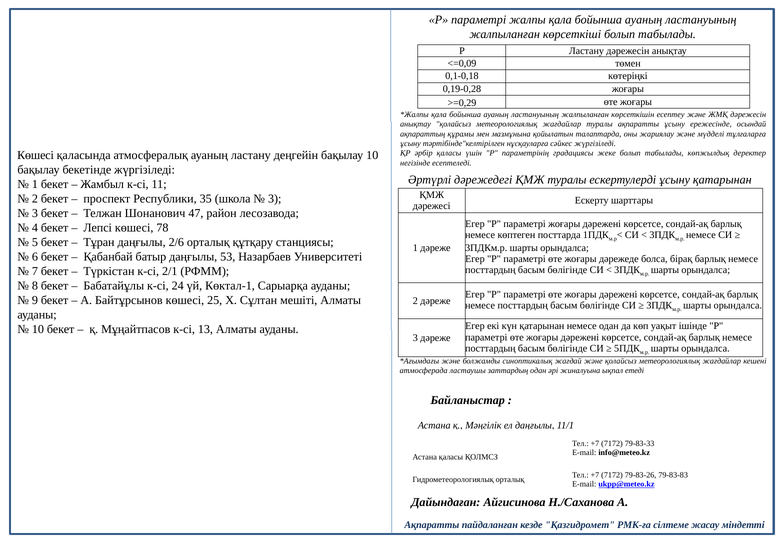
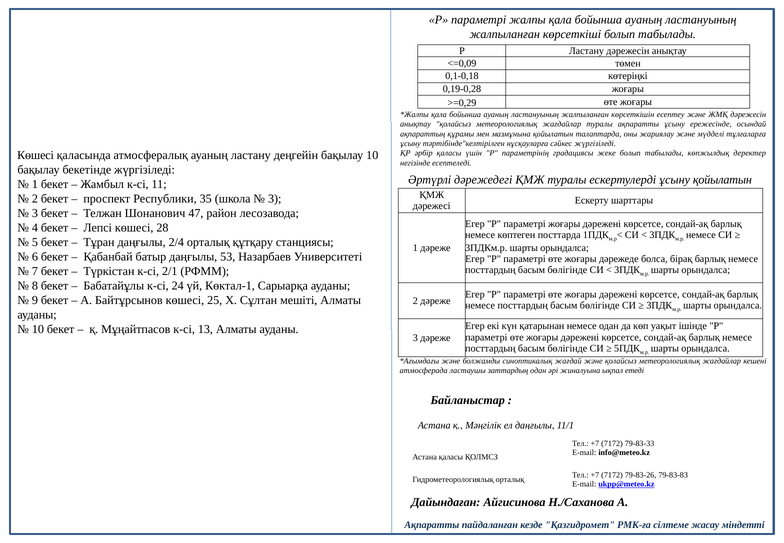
ұсыну қатарынан: қатарынан -> қойылатын
78: 78 -> 28
2/6: 2/6 -> 2/4
